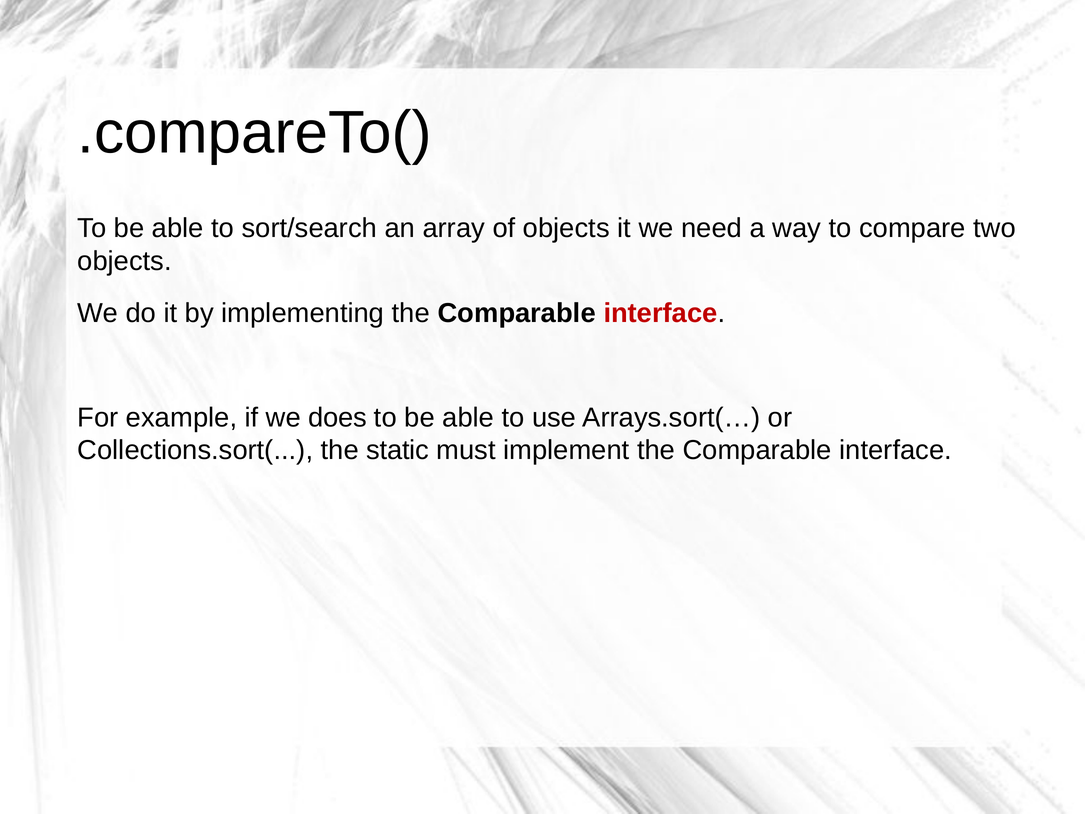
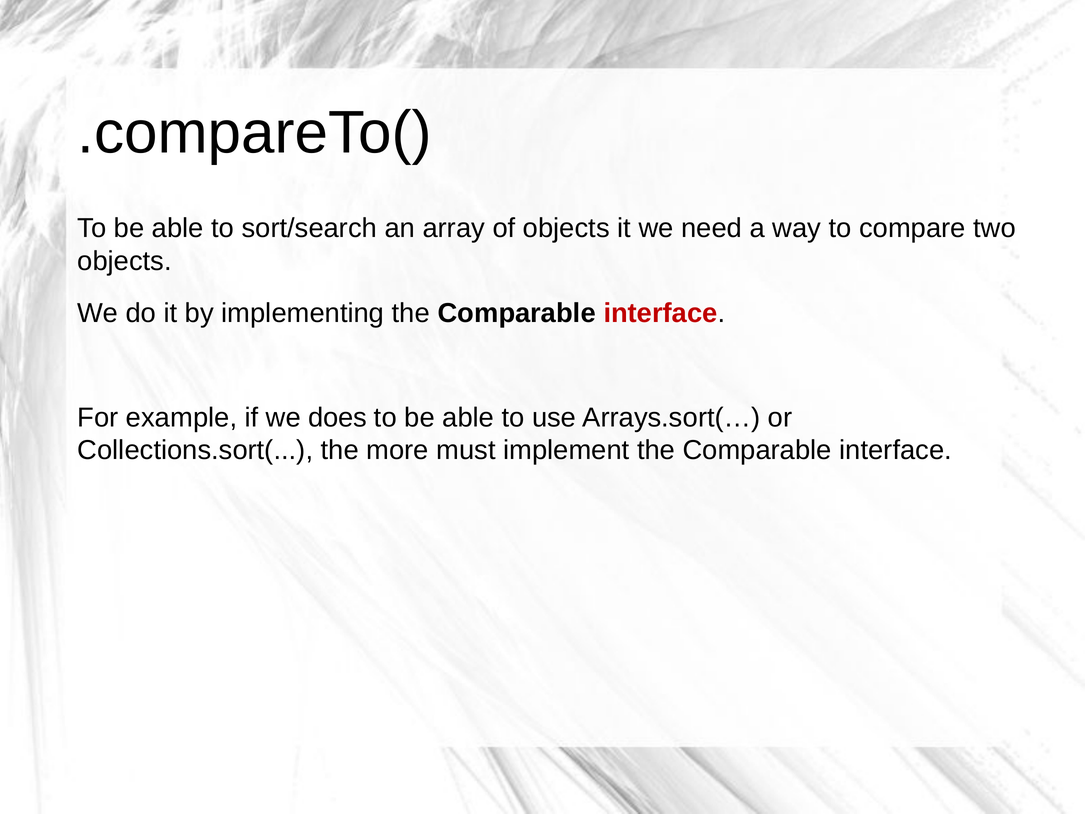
static: static -> more
